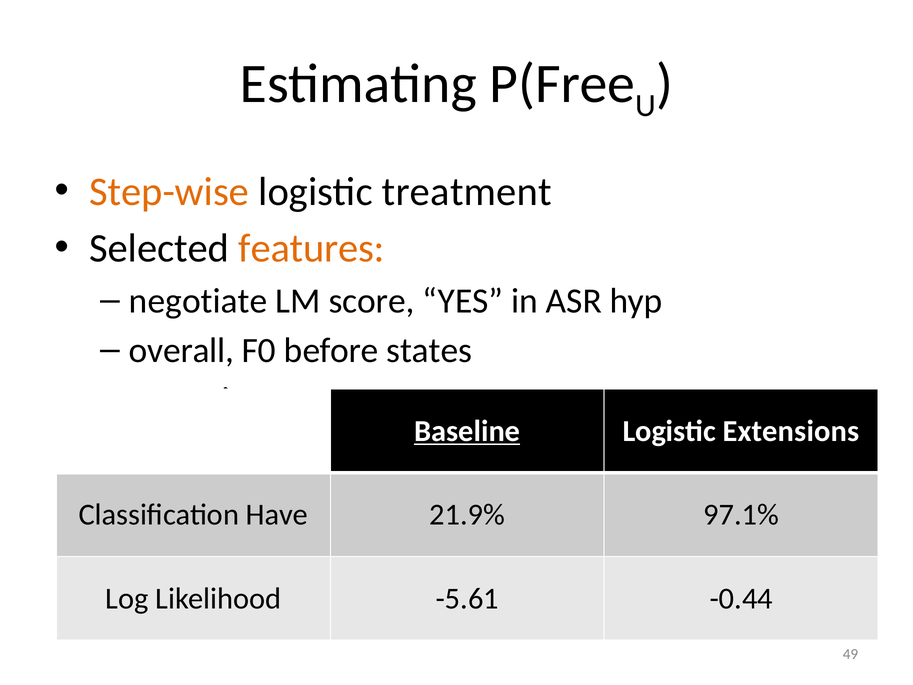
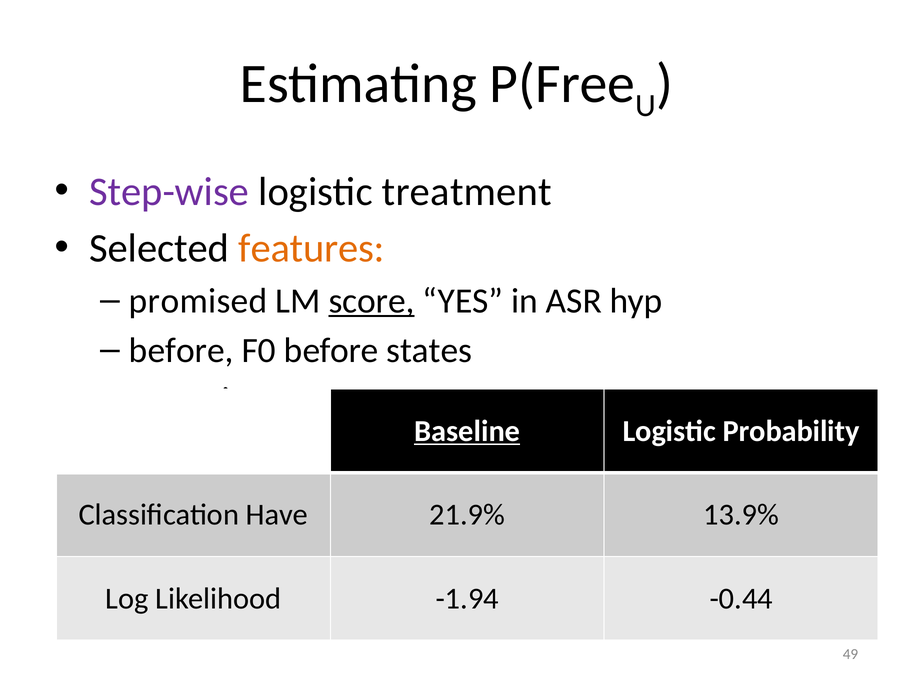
Step-wise colour: orange -> purple
negotiate: negotiate -> promised
score underline: none -> present
overall at (181, 350): overall -> before
Extensions: Extensions -> Probability
97.1%: 97.1% -> 13.9%
-5.61: -5.61 -> -1.94
